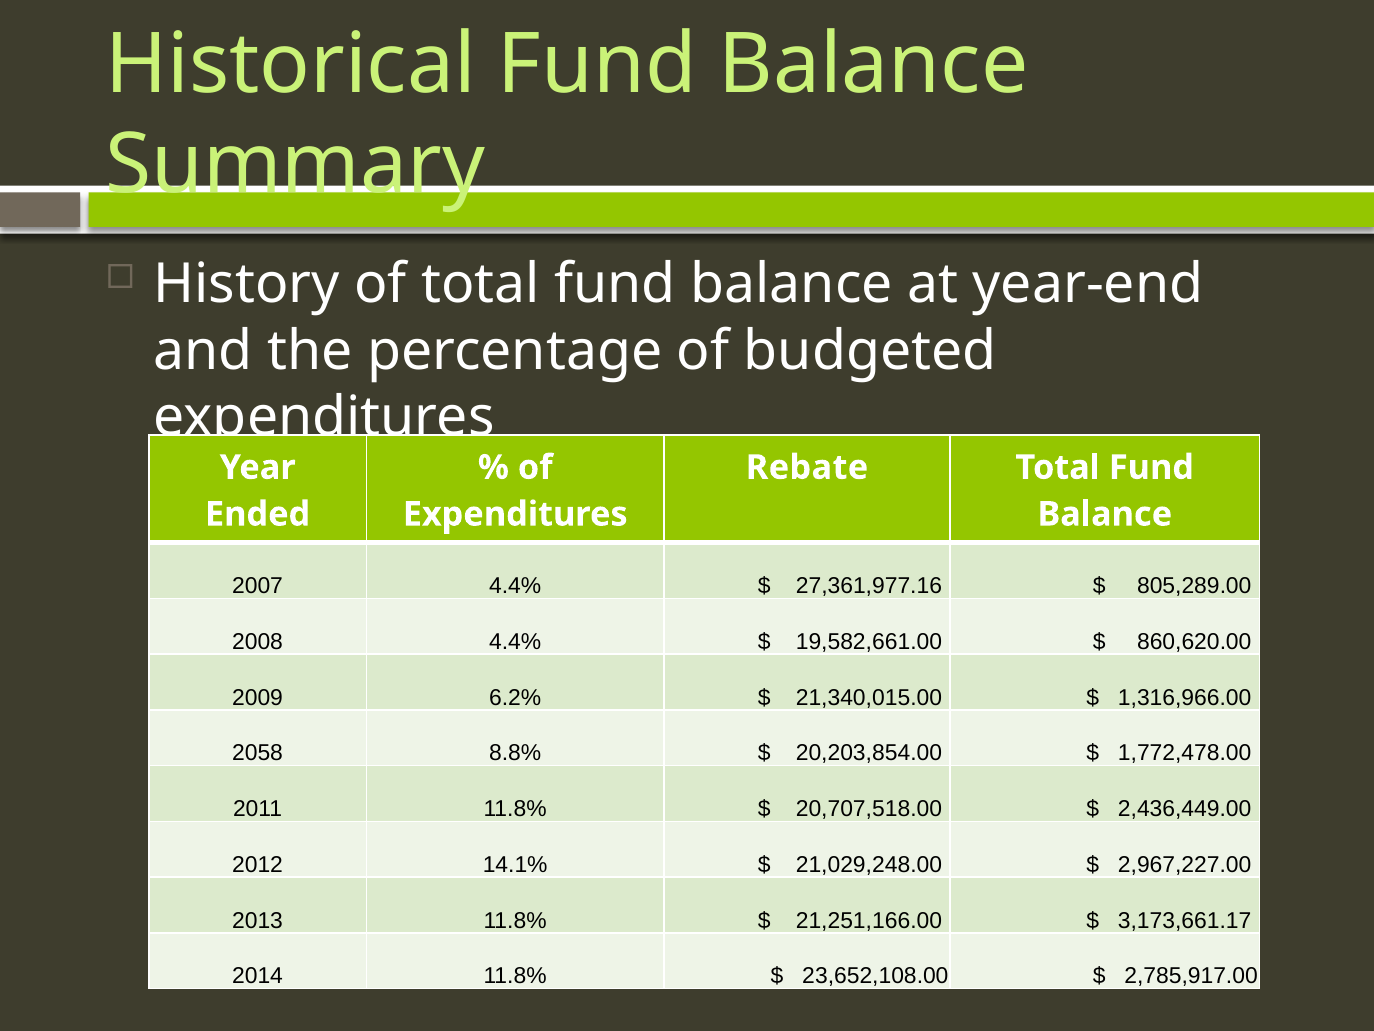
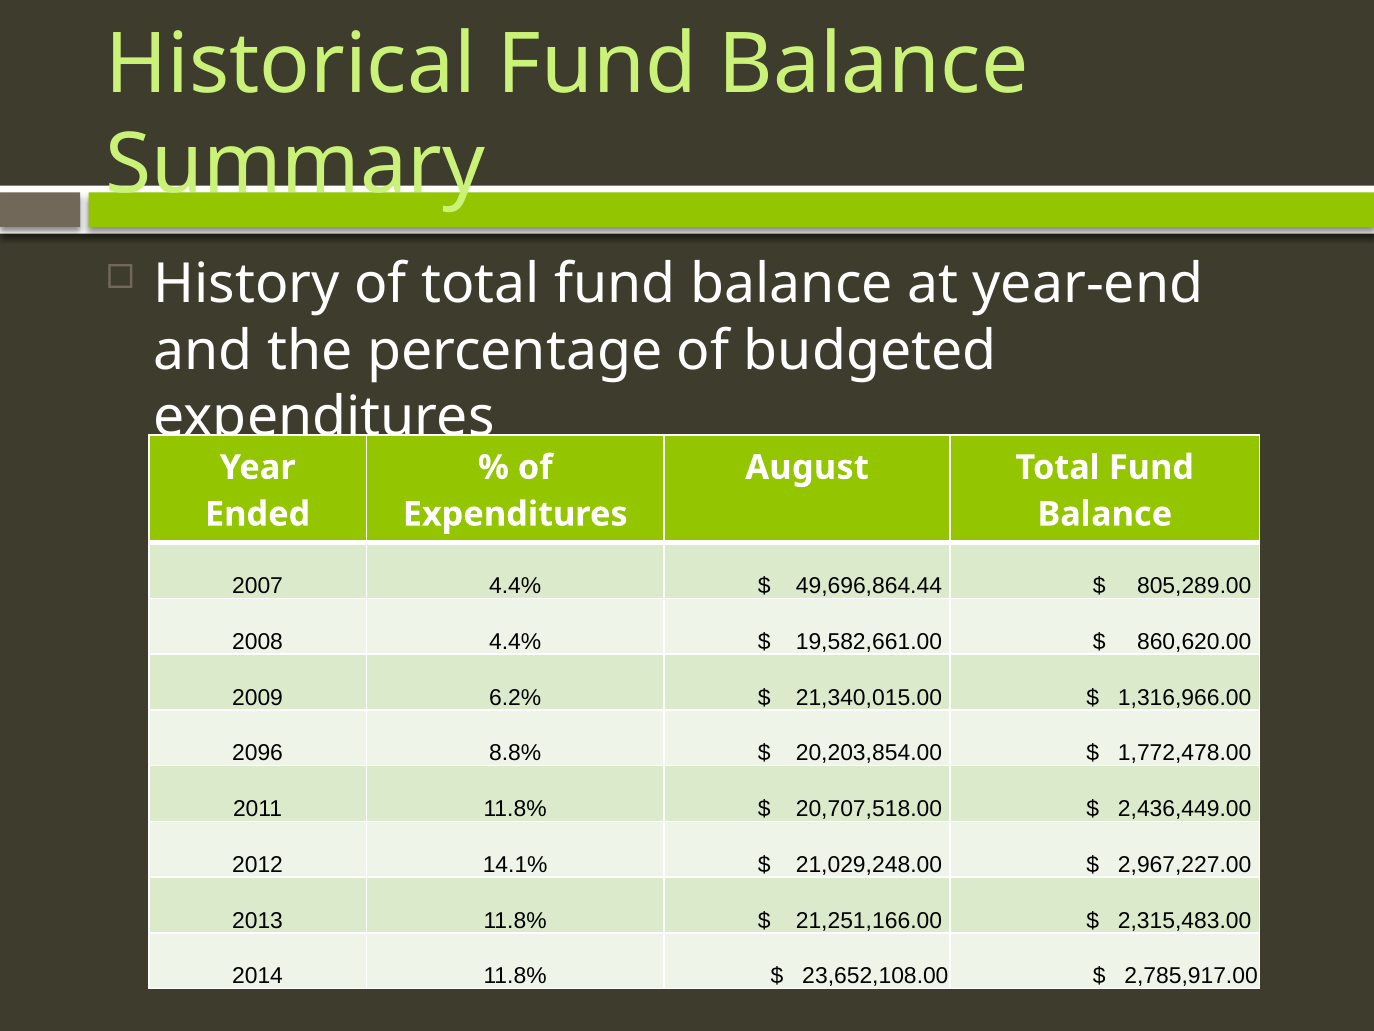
Rebate: Rebate -> August
27,361,977.16: 27,361,977.16 -> 49,696,864.44
2058: 2058 -> 2096
3,173,661.17: 3,173,661.17 -> 2,315,483.00
